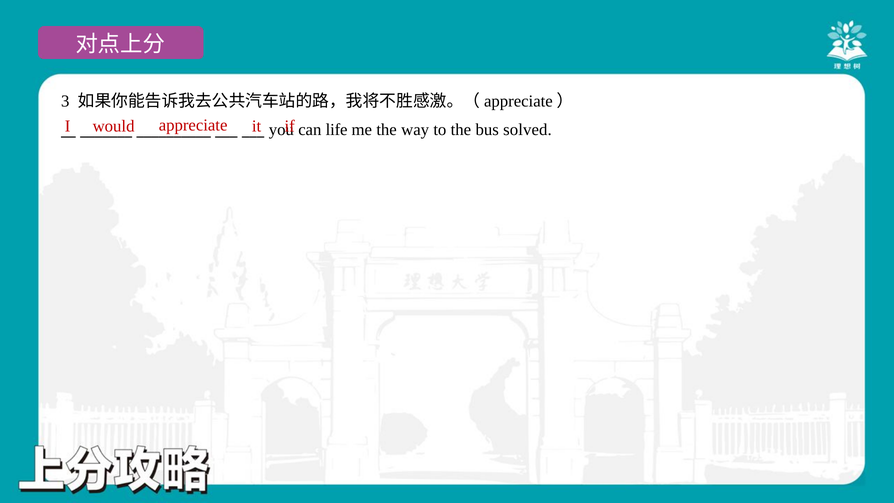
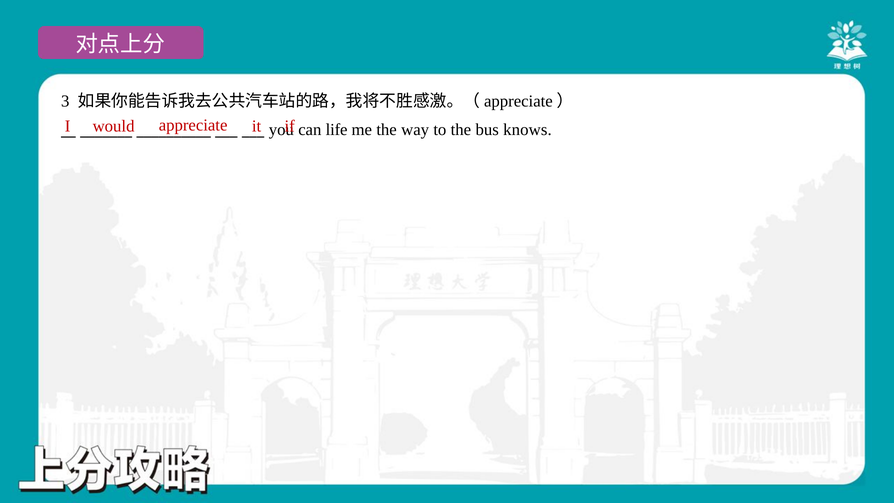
solved: solved -> knows
